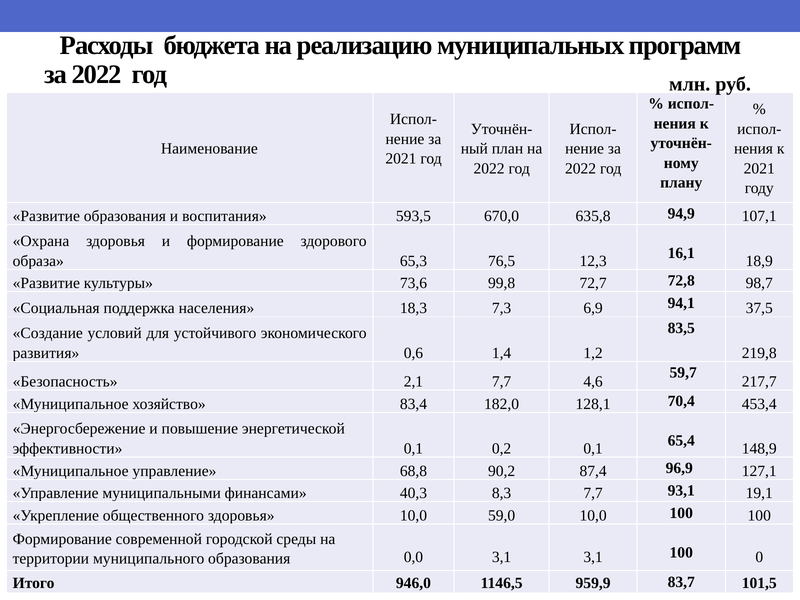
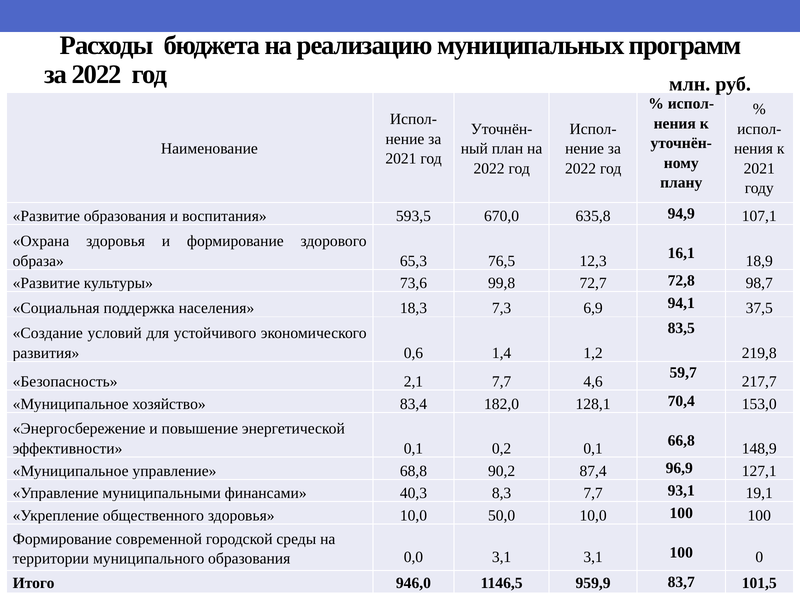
453,4: 453,4 -> 153,0
65,4: 65,4 -> 66,8
59,0: 59,0 -> 50,0
